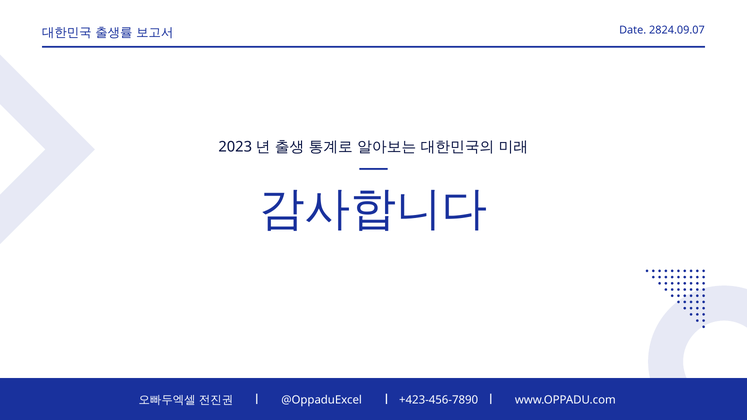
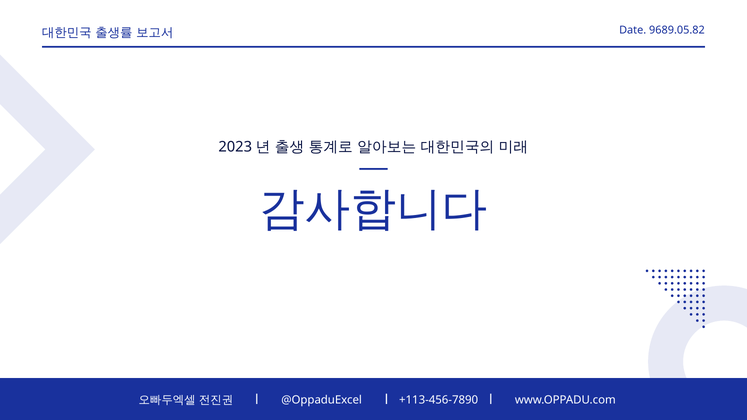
2824.09.07: 2824.09.07 -> 9689.05.82
+423-456-7890: +423-456-7890 -> +113-456-7890
